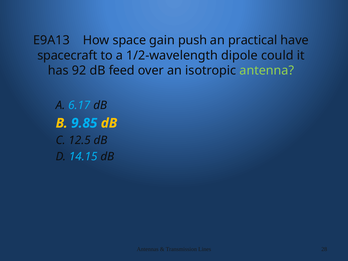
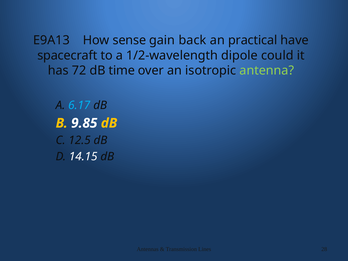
space: space -> sense
push: push -> back
92: 92 -> 72
feed: feed -> time
9.85 colour: light blue -> white
14.15 colour: light blue -> white
